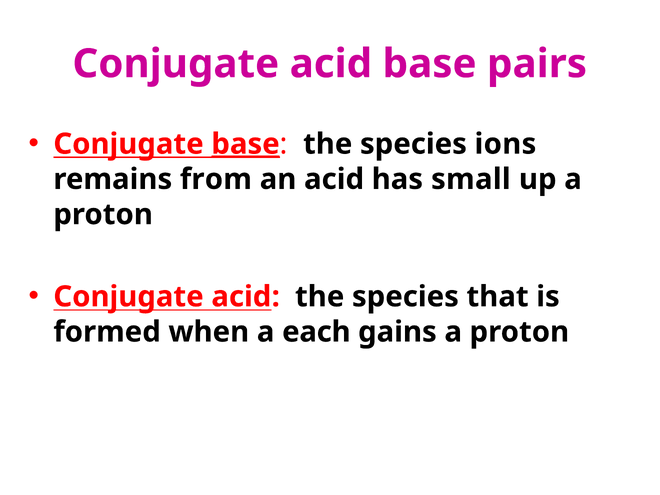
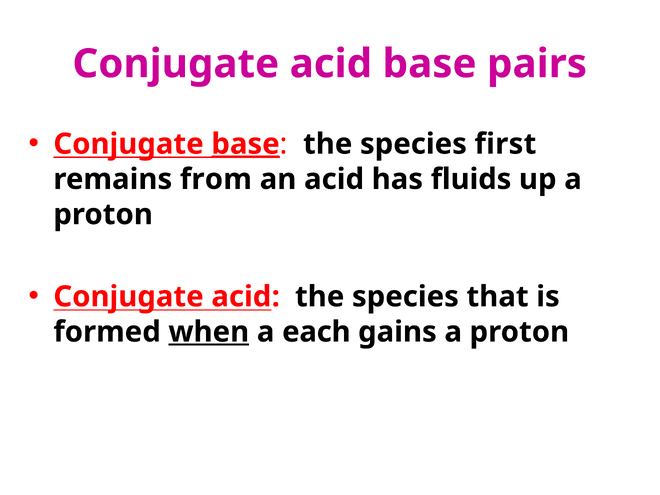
ions: ions -> first
small: small -> fluids
when underline: none -> present
